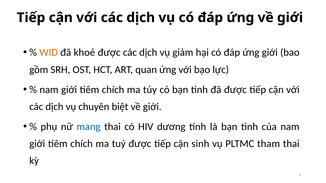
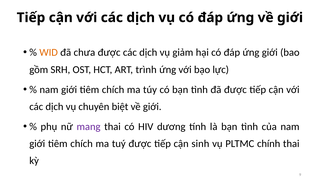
khoẻ: khoẻ -> chưa
quan: quan -> trình
mang colour: blue -> purple
tham: tham -> chính
